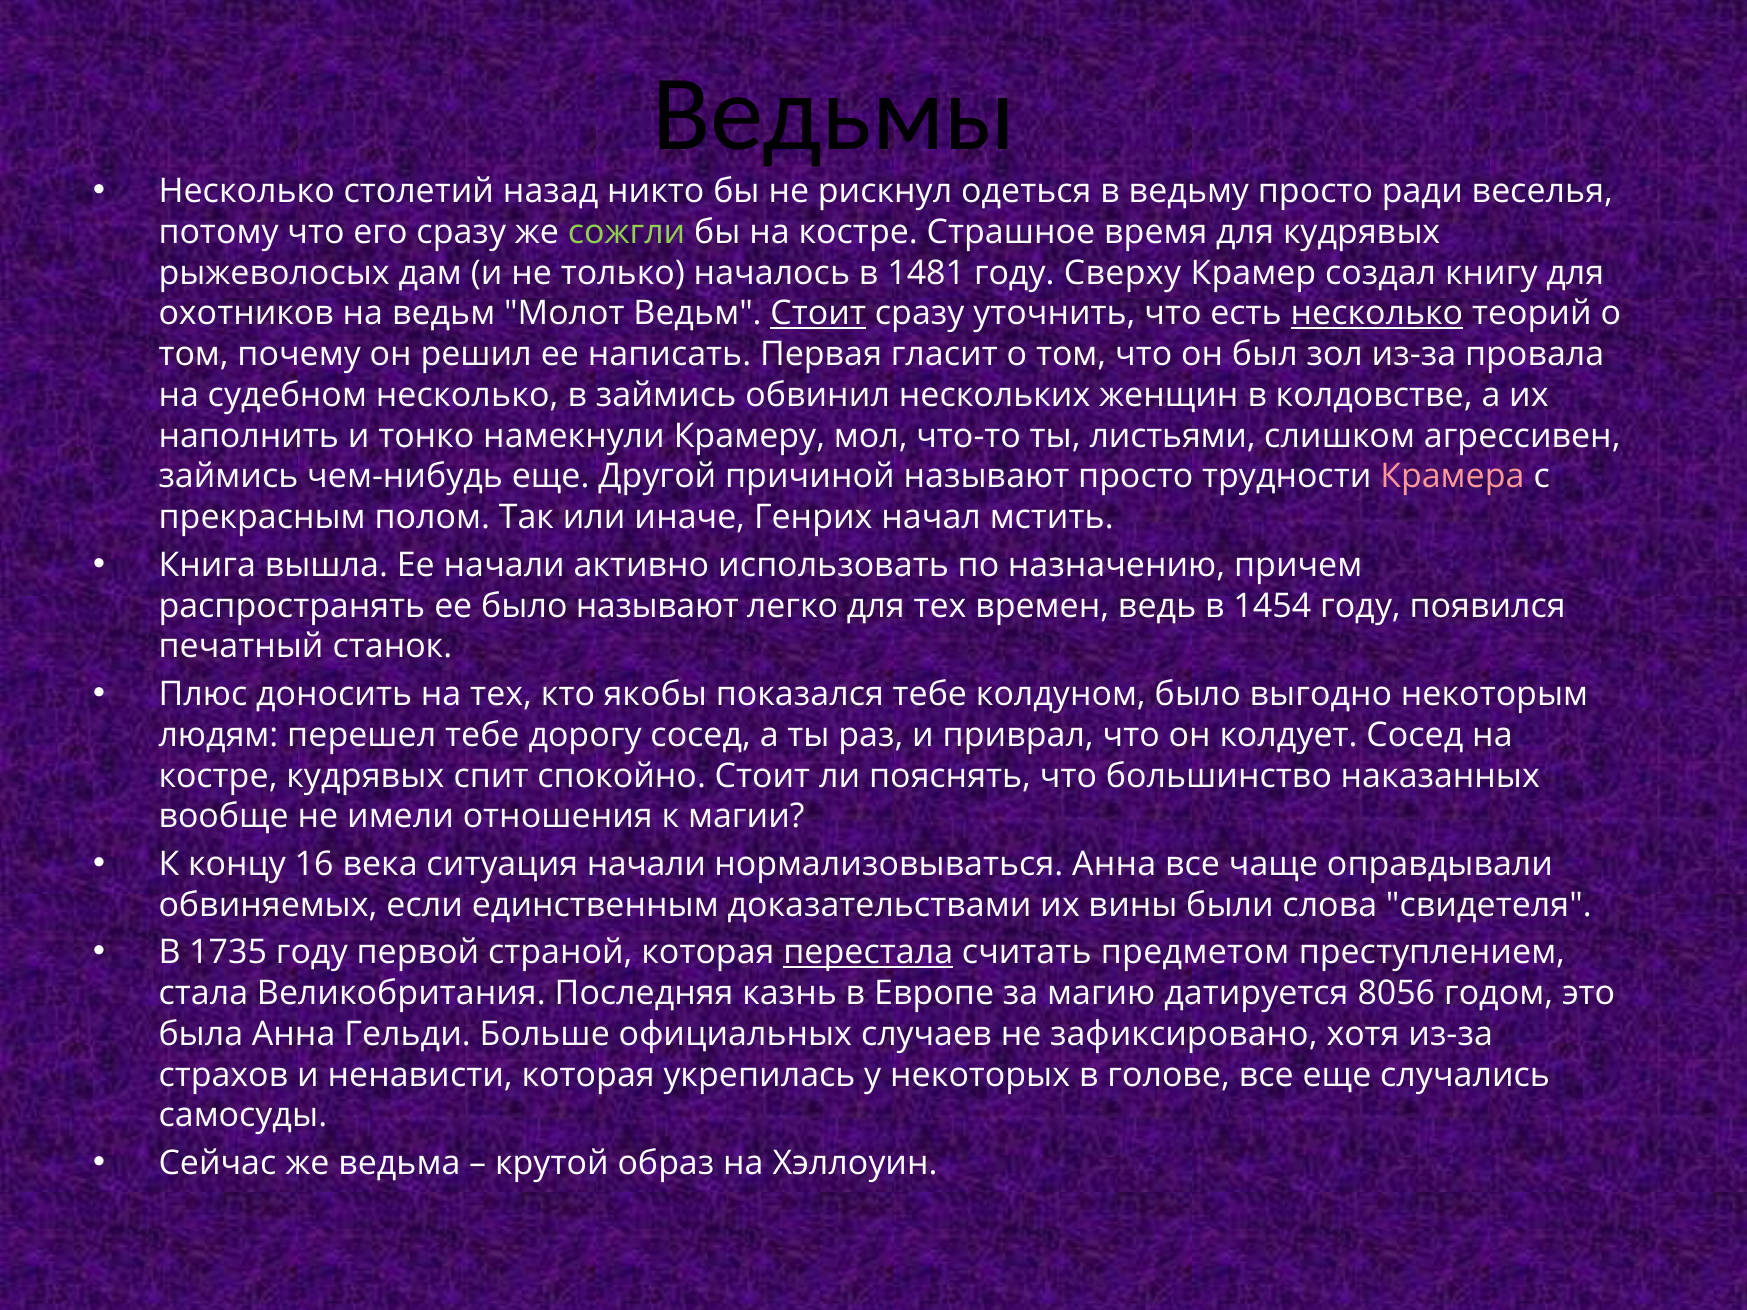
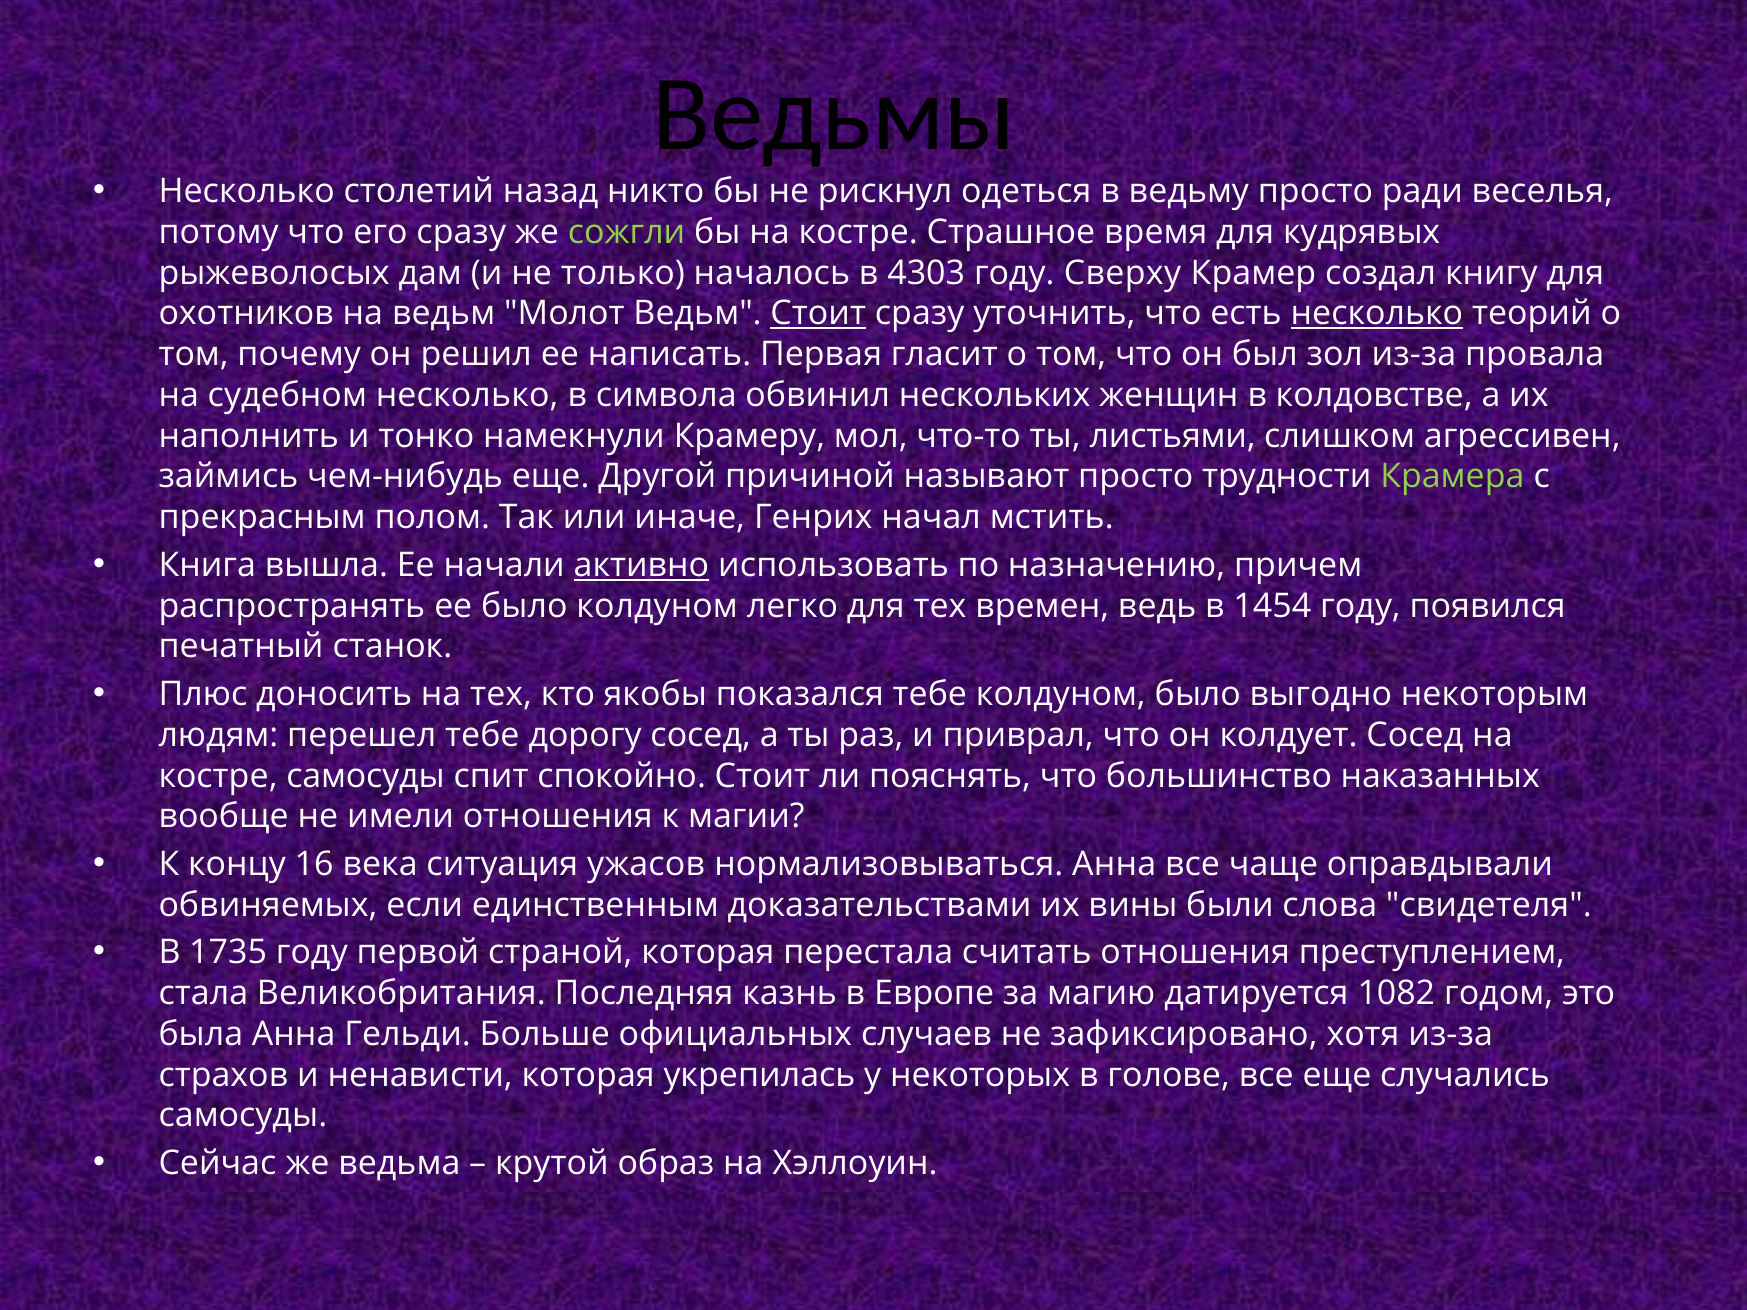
1481: 1481 -> 4303
в займись: займись -> символа
Крамера colour: pink -> light green
активно underline: none -> present
было называют: называют -> колдуном
костре кудрявых: кудрявых -> самосуды
ситуация начали: начали -> ужасов
перестала underline: present -> none
считать предметом: предметом -> отношения
8056: 8056 -> 1082
